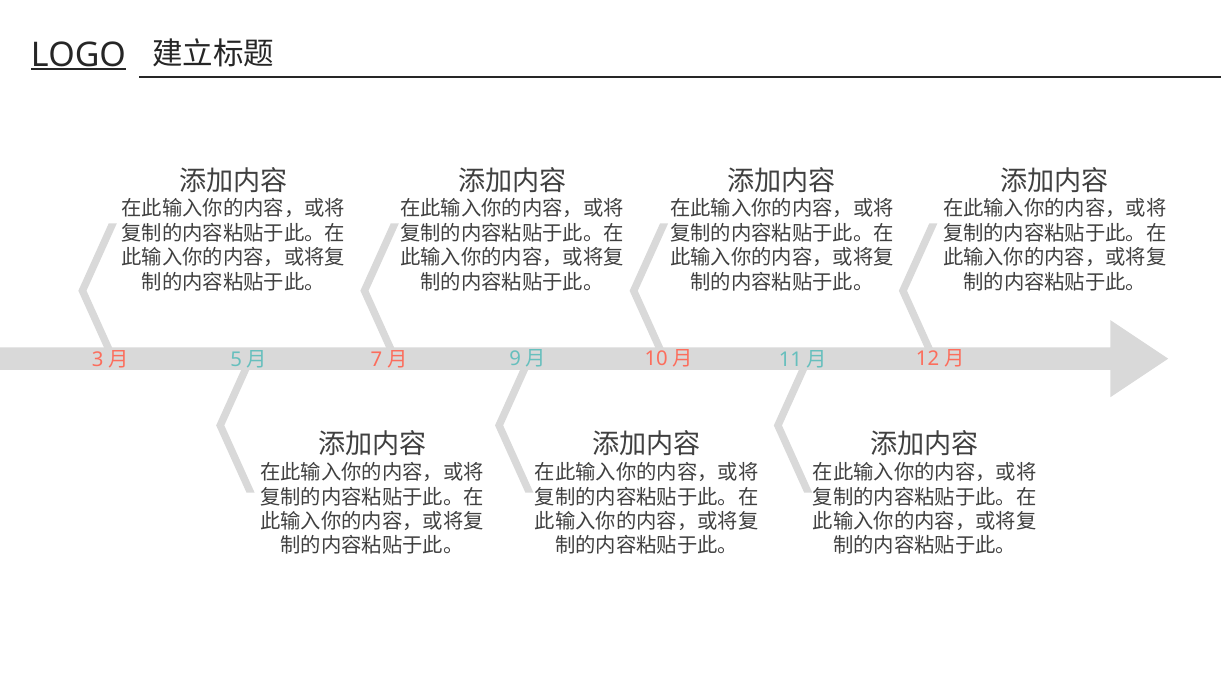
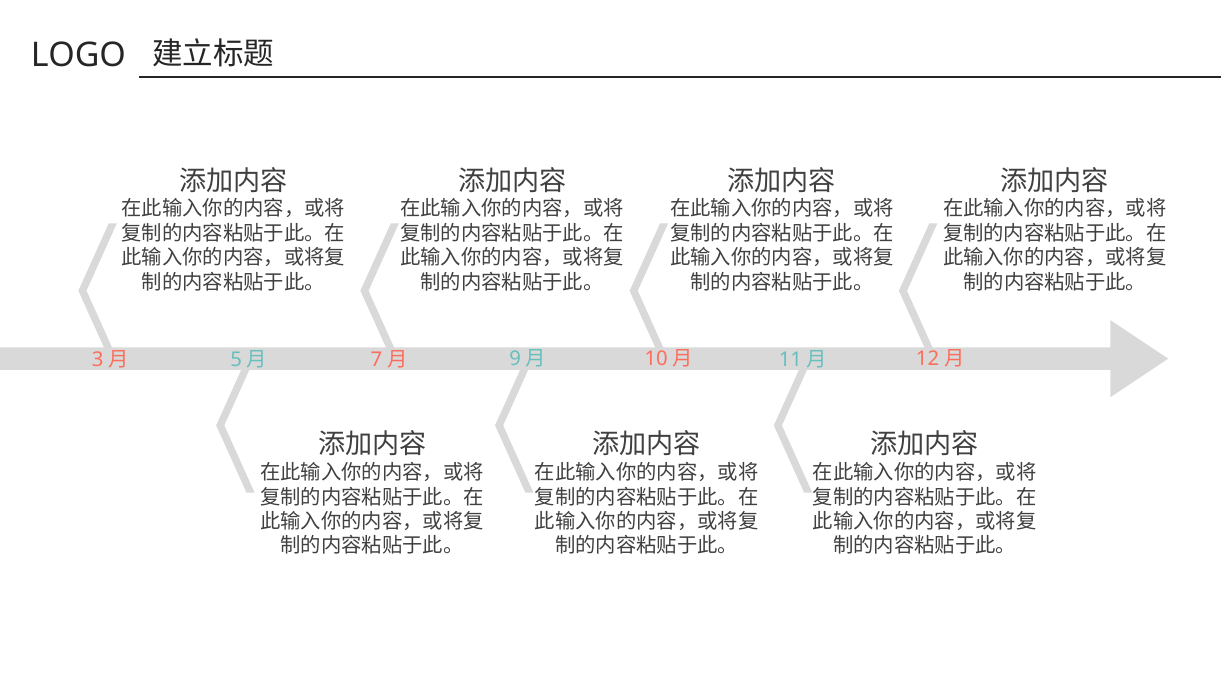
LOGO underline: present -> none
